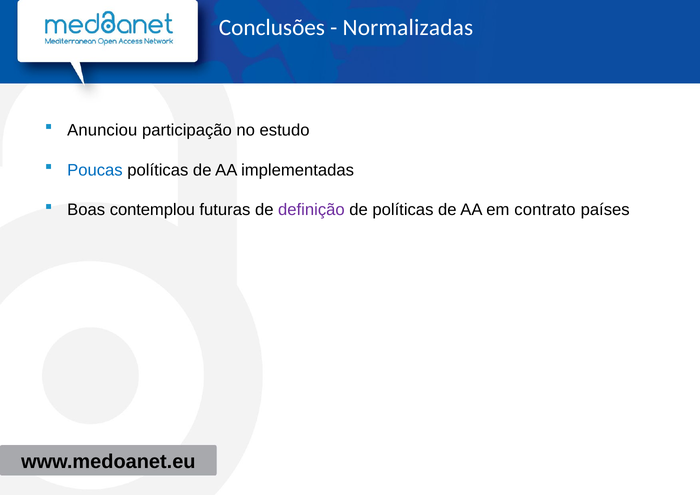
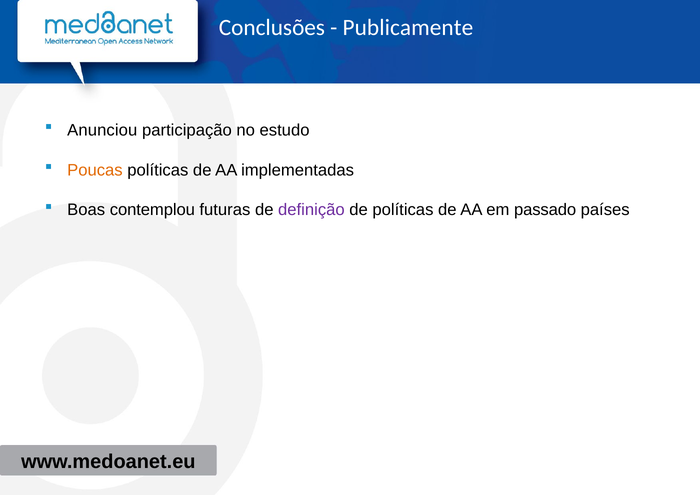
Normalizadas: Normalizadas -> Publicamente
Poucas colour: blue -> orange
contrato: contrato -> passado
